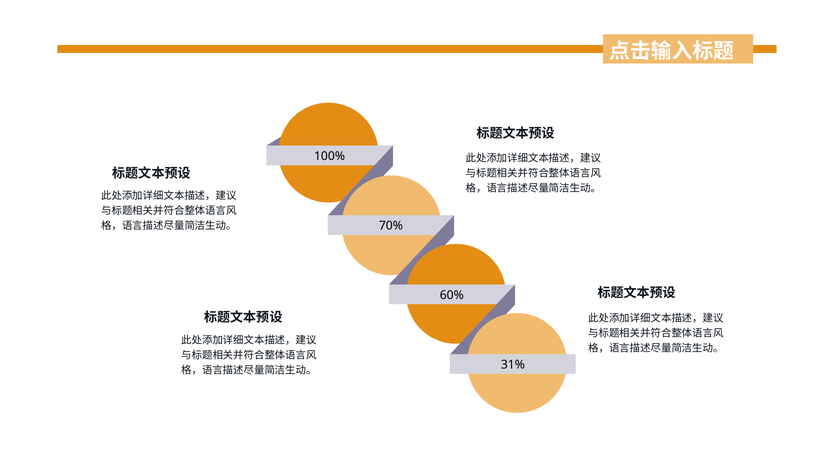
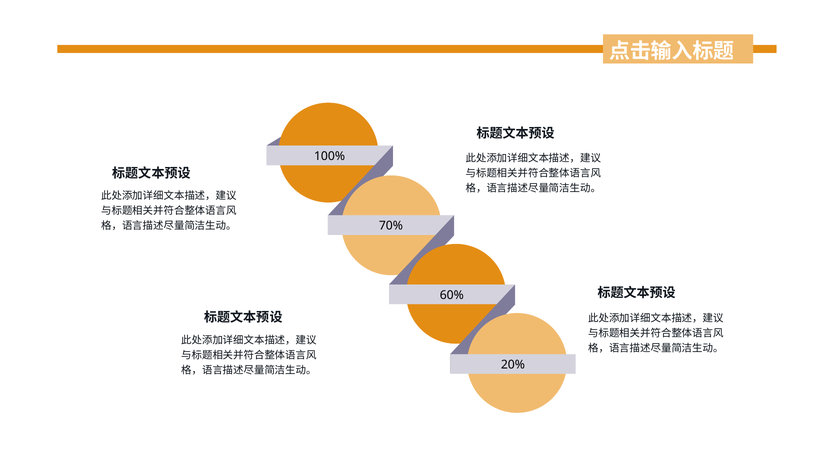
31%: 31% -> 20%
